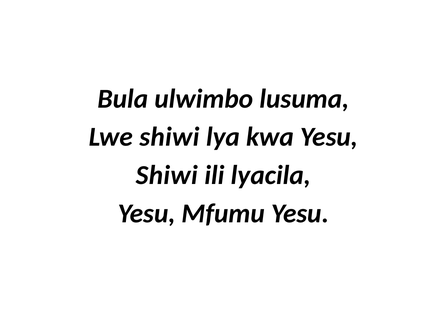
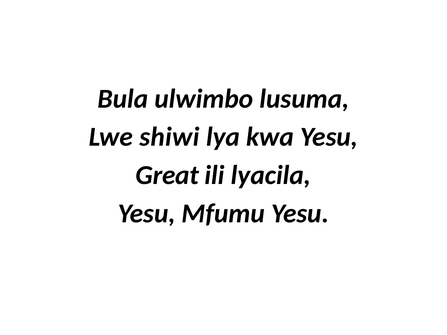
Shiwi at (167, 175): Shiwi -> Great
